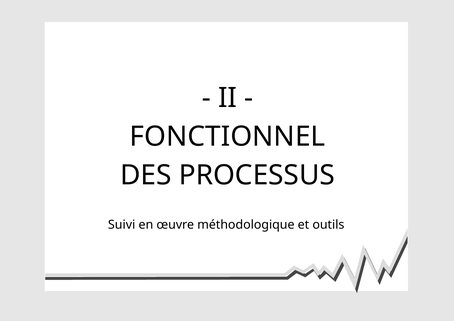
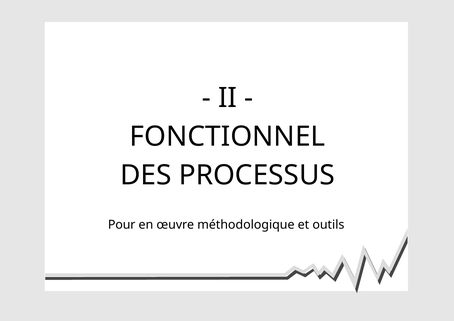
Suivi: Suivi -> Pour
